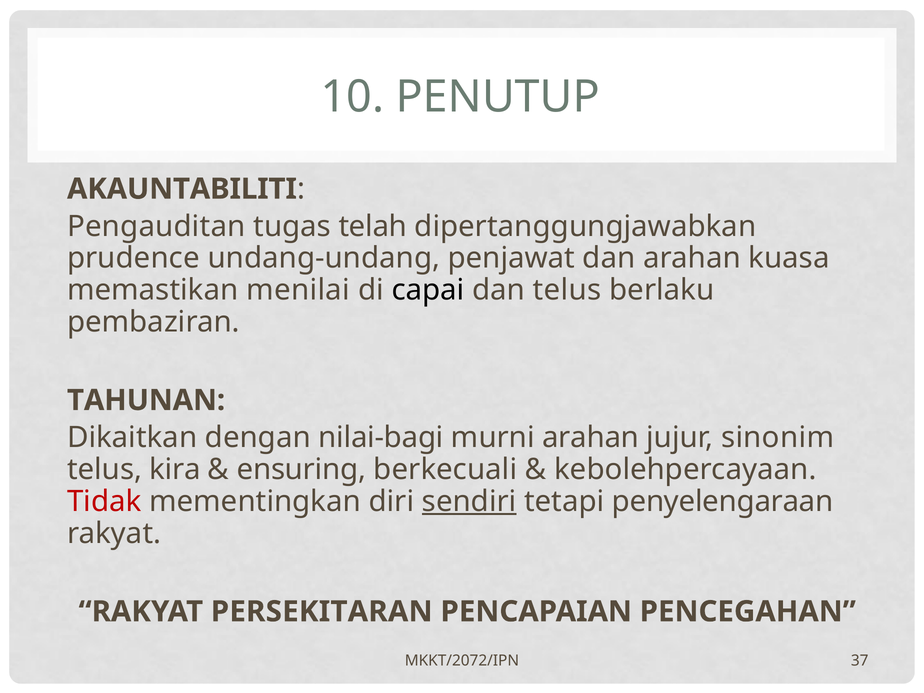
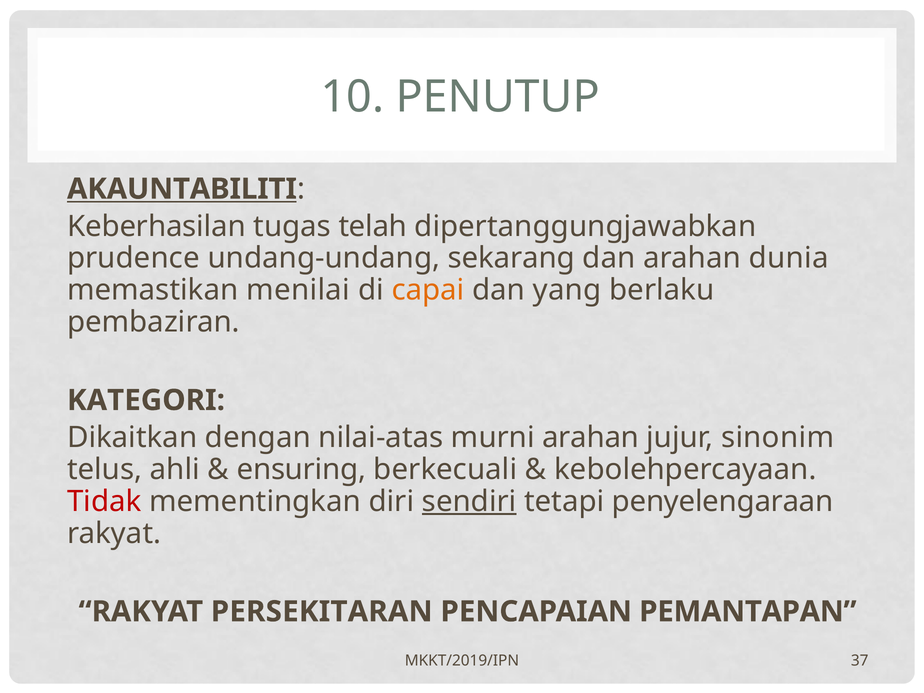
AKAUNTABILITI underline: none -> present
Pengauditan: Pengauditan -> Keberhasilan
penjawat: penjawat -> sekarang
kuasa: kuasa -> dunia
capai colour: black -> orange
dan telus: telus -> yang
TAHUNAN: TAHUNAN -> KATEGORI
nilai-bagi: nilai-bagi -> nilai-atas
kira: kira -> ahli
PENCEGAHAN: PENCEGAHAN -> PEMANTAPAN
MKKT/2072/IPN: MKKT/2072/IPN -> MKKT/2019/IPN
